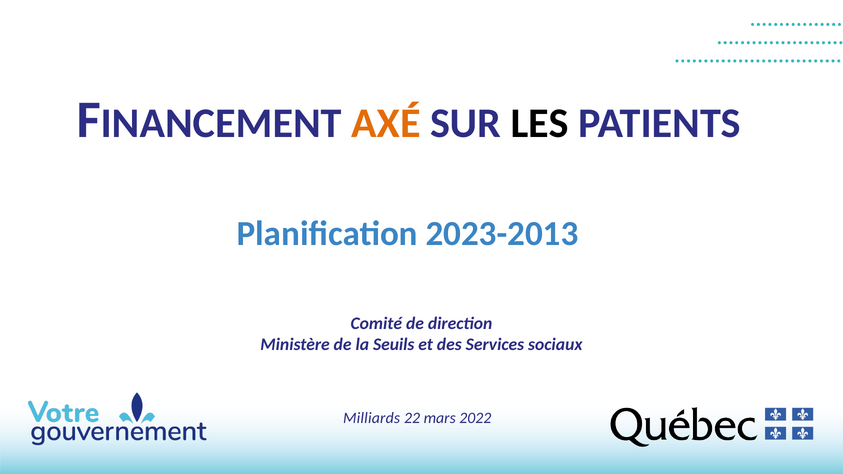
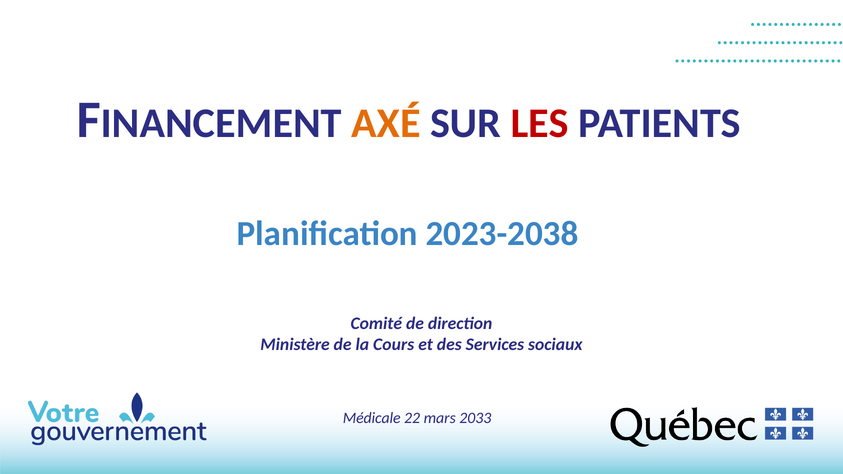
LES colour: black -> red
2023-2013: 2023-2013 -> 2023-2038
Seuils: Seuils -> Cours
Milliards: Milliards -> Médicale
2022: 2022 -> 2033
